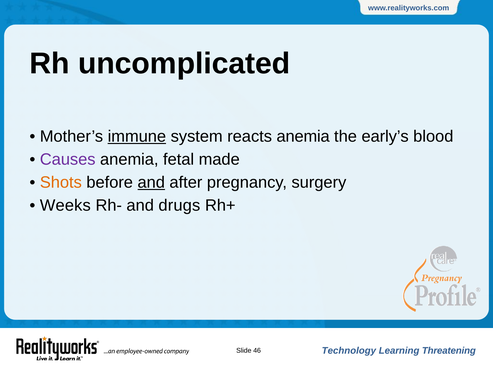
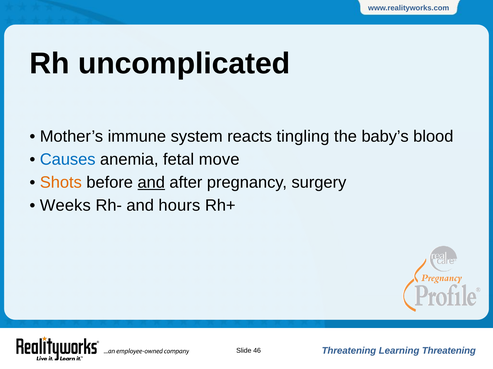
immune underline: present -> none
reacts anemia: anemia -> tingling
early’s: early’s -> baby’s
Causes colour: purple -> blue
made: made -> move
drugs: drugs -> hours
Technology at (349, 351): Technology -> Threatening
